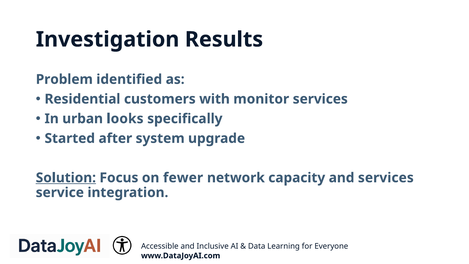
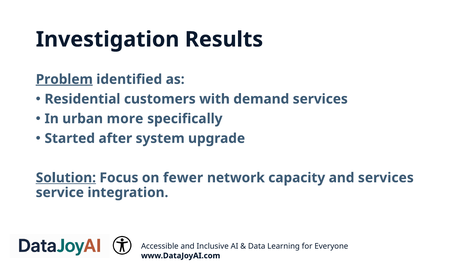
Problem underline: none -> present
monitor: monitor -> demand
looks: looks -> more
